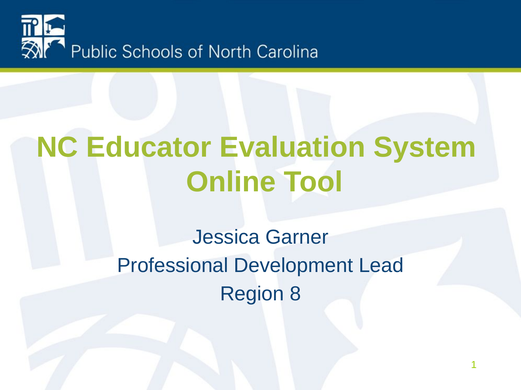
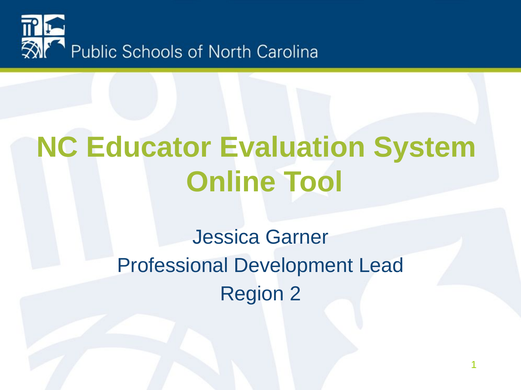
8: 8 -> 2
